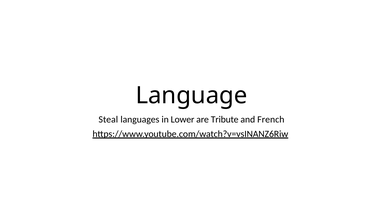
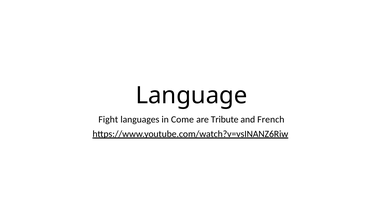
Steal: Steal -> Fight
Lower: Lower -> Come
